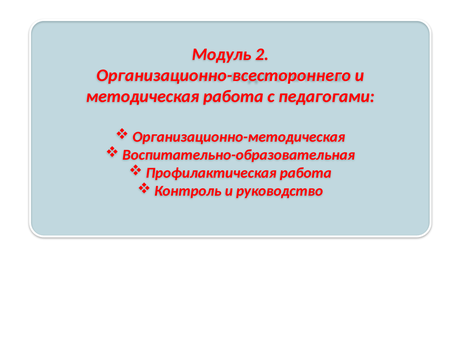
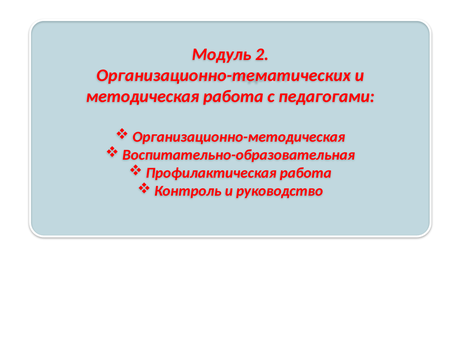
Организационно-всестороннего: Организационно-всестороннего -> Организационно-тематических
